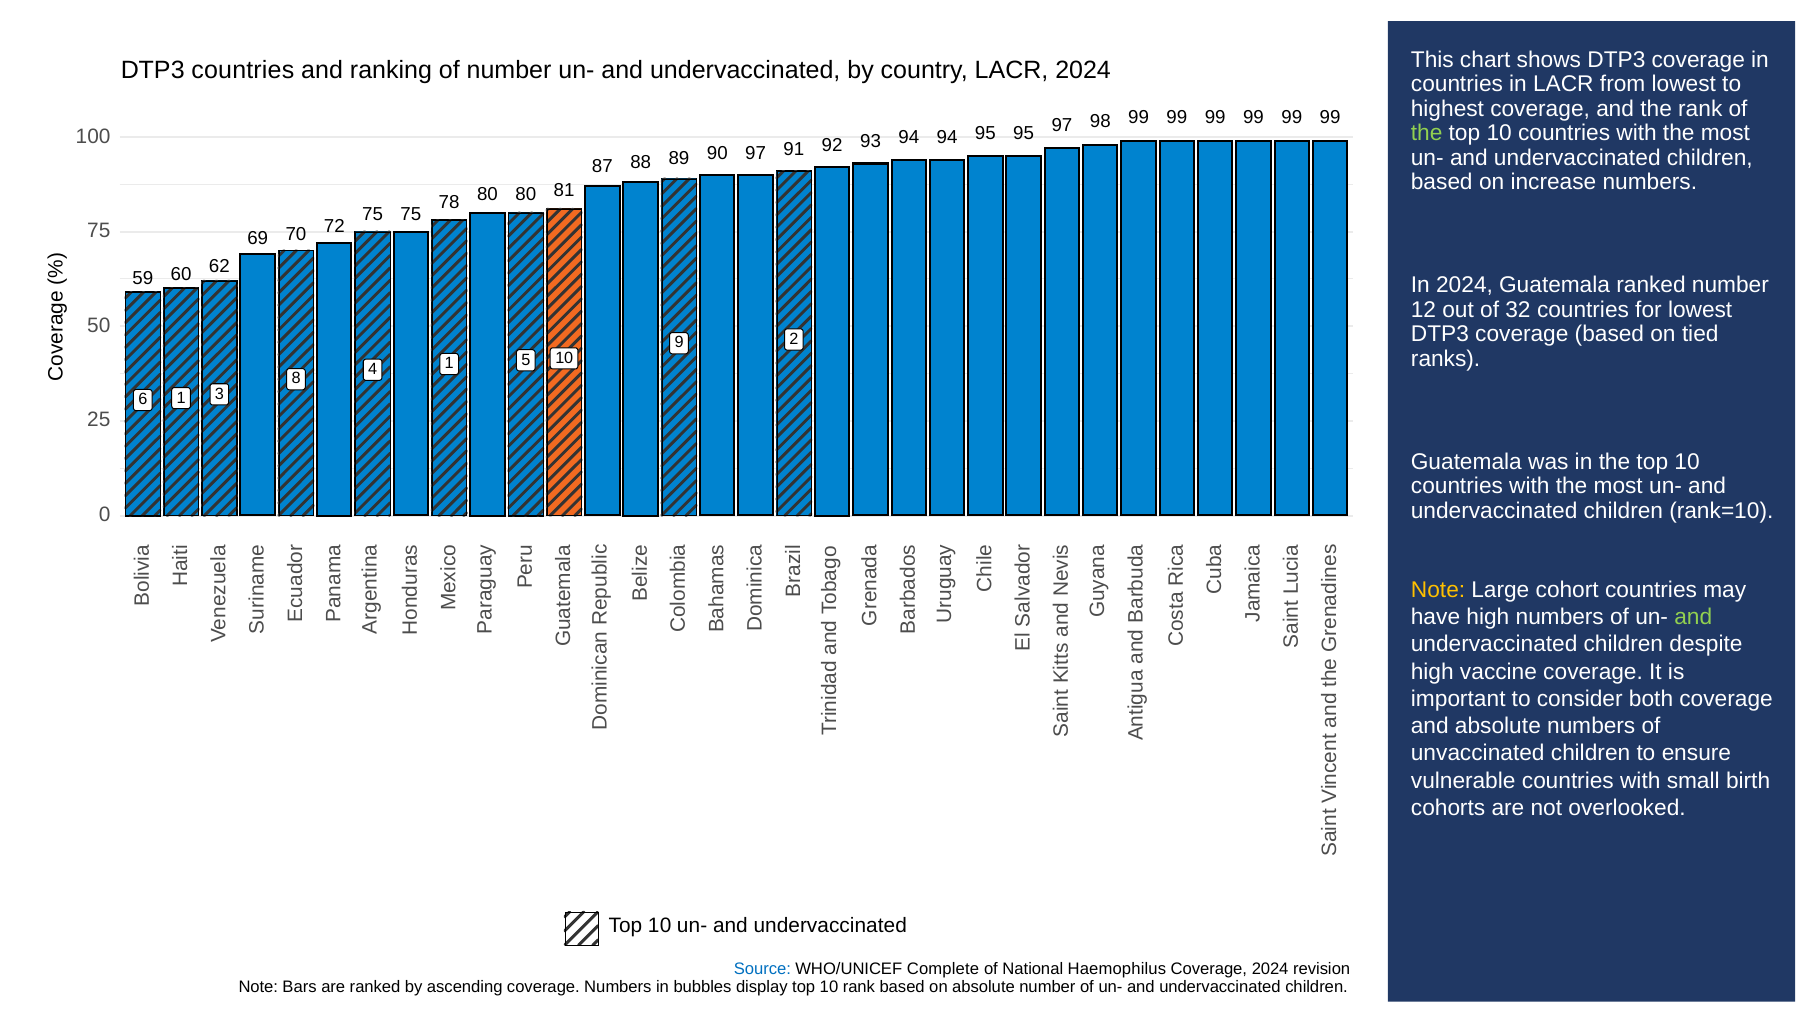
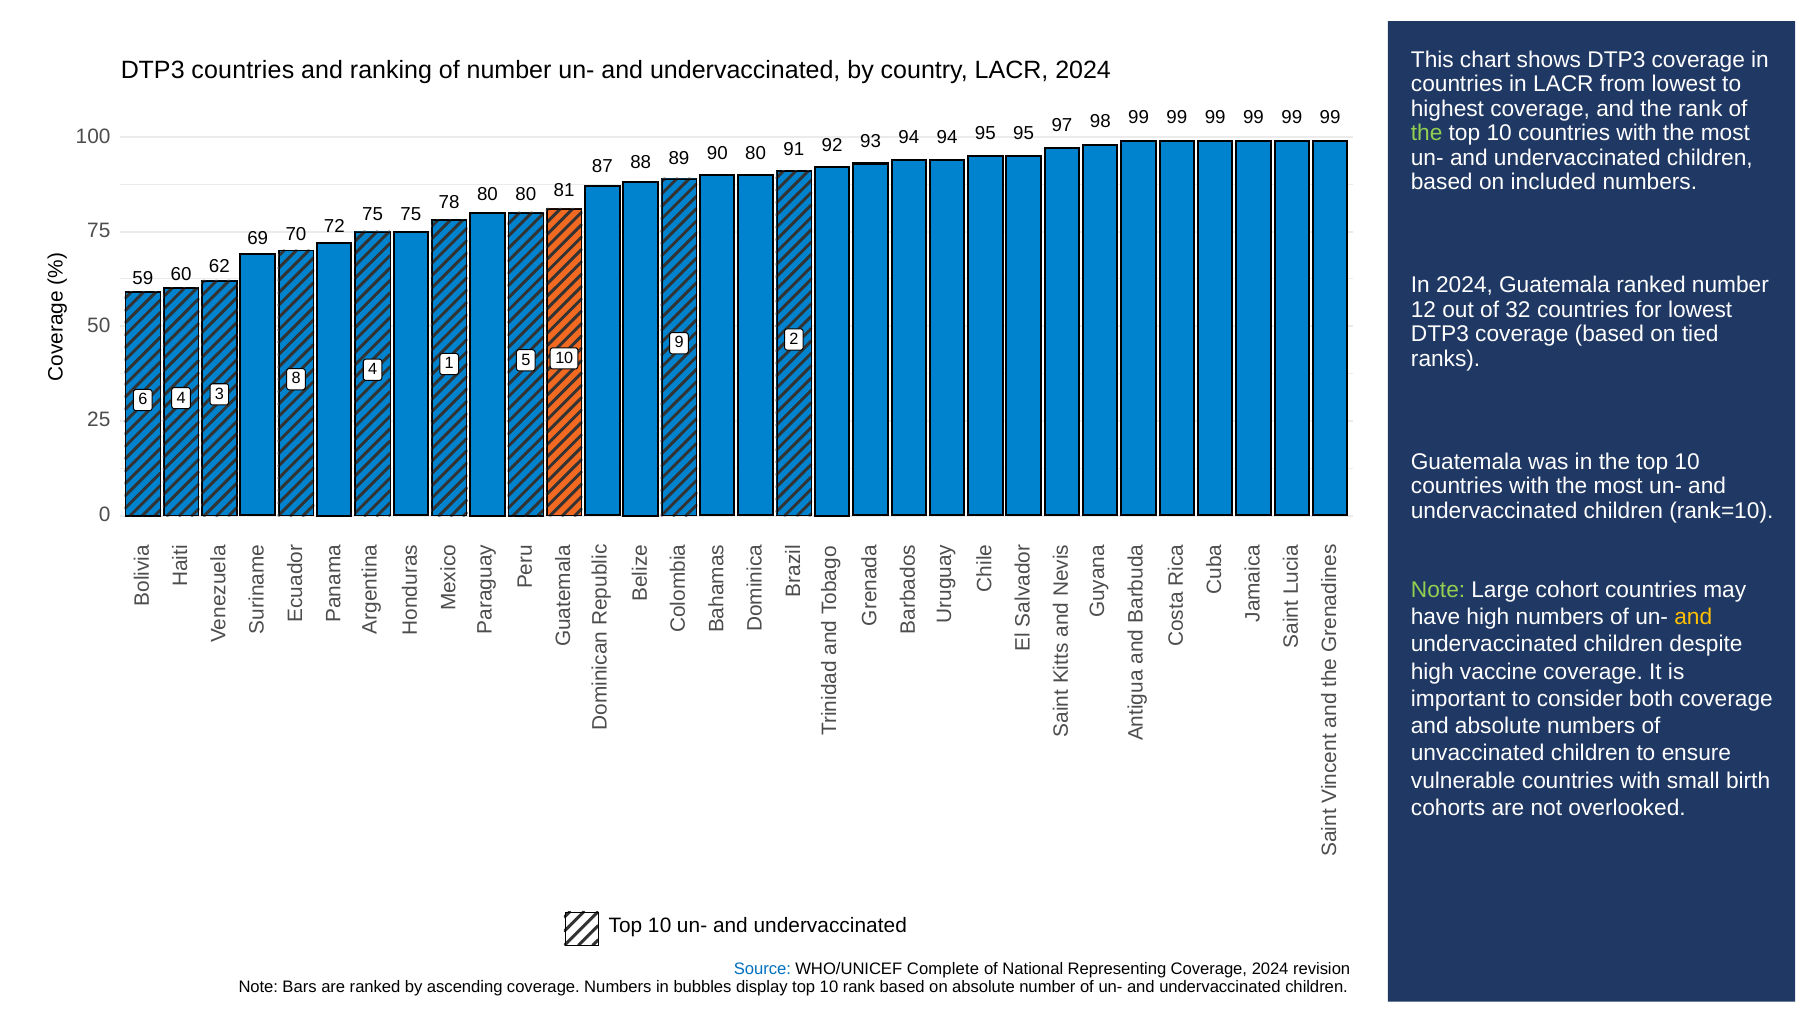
90 97: 97 -> 80
increase: increase -> included
6 1: 1 -> 4
Note at (1438, 590) colour: yellow -> light green
and at (1693, 617) colour: light green -> yellow
Haemophilus: Haemophilus -> Representing
